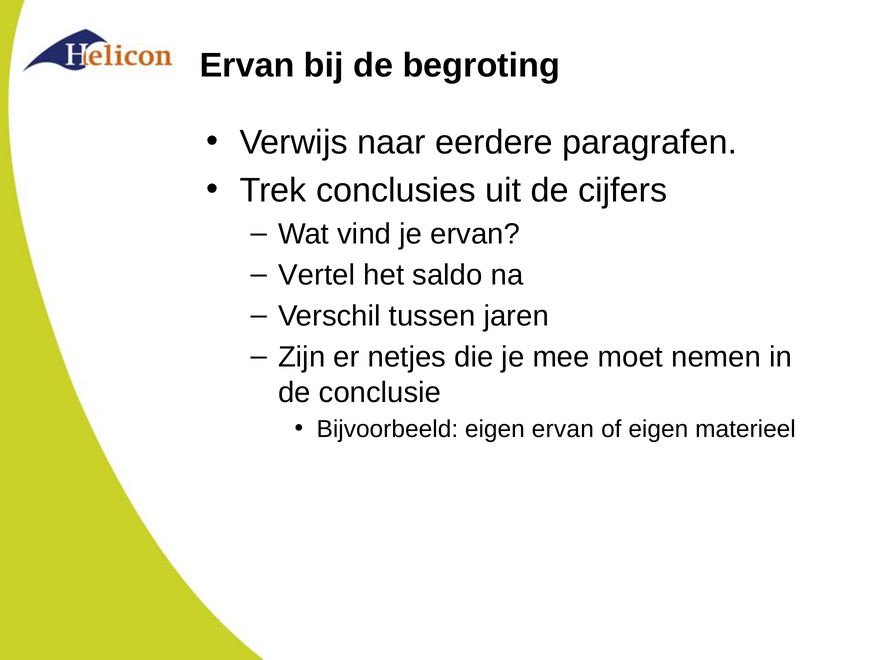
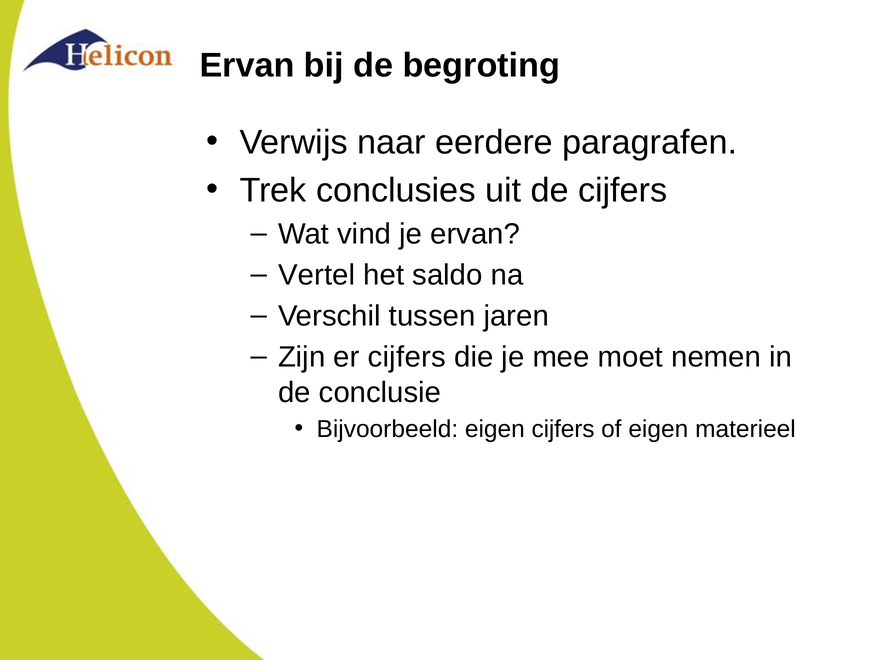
er netjes: netjes -> cijfers
eigen ervan: ervan -> cijfers
